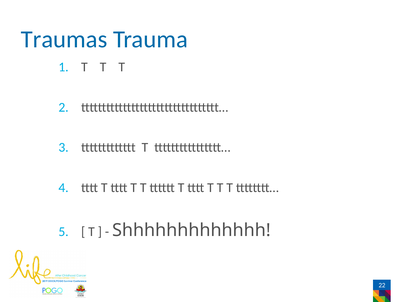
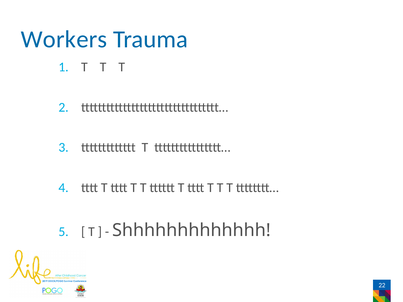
Traumas: Traumas -> Workers
